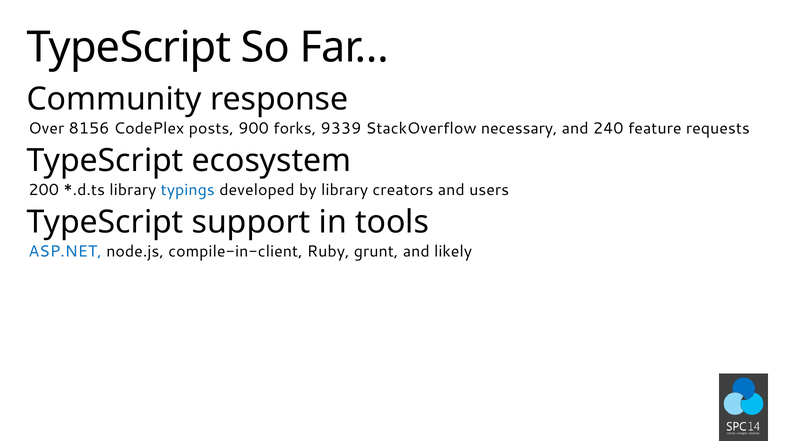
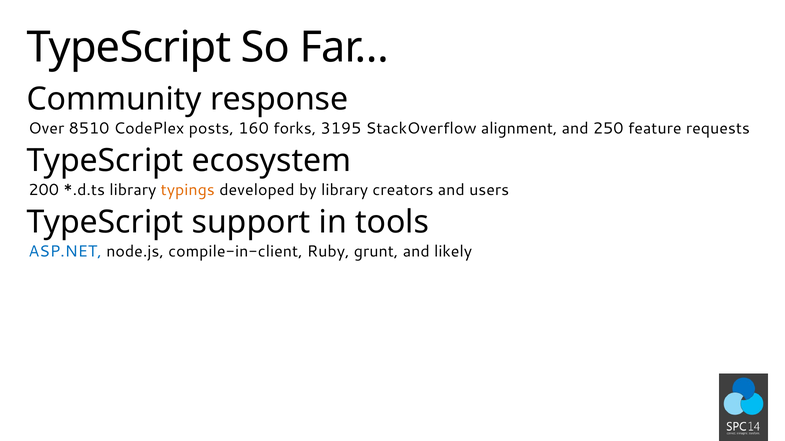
8156: 8156 -> 8510
900: 900 -> 160
9339: 9339 -> 3195
necessary: necessary -> alignment
240: 240 -> 250
typings colour: blue -> orange
